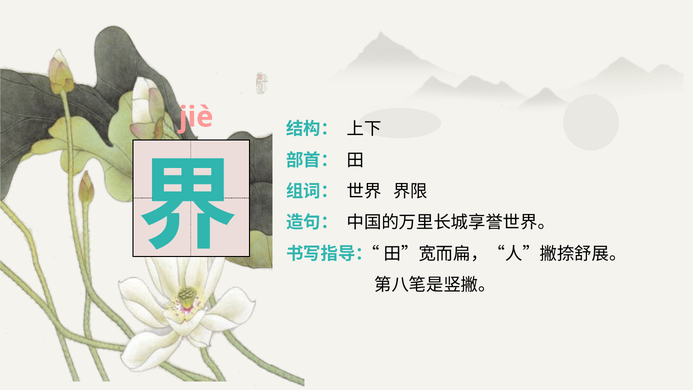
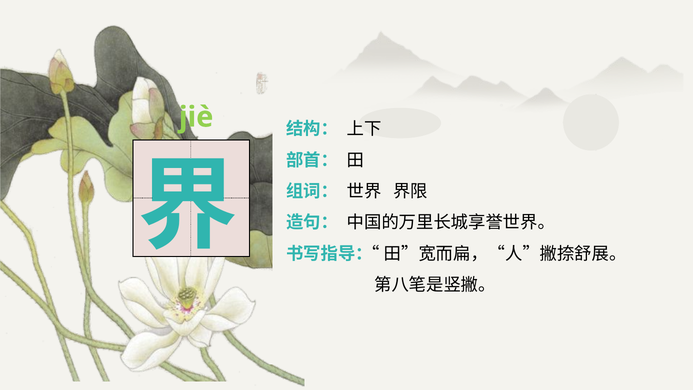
jiè colour: pink -> light green
